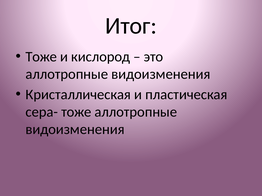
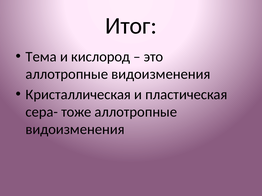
Тоже at (41, 57): Тоже -> Тема
